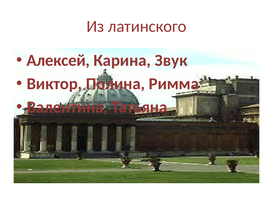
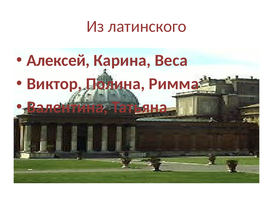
Звук: Звук -> Веса
